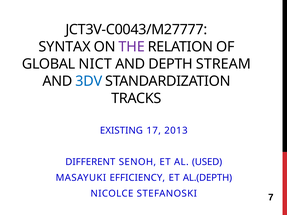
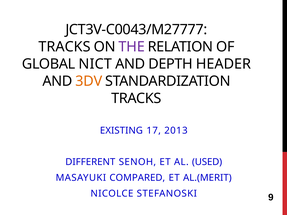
SYNTAX at (65, 47): SYNTAX -> TRACKS
STREAM: STREAM -> HEADER
3DV colour: blue -> orange
EFFICIENCY: EFFICIENCY -> COMPARED
AL.(DEPTH: AL.(DEPTH -> AL.(MERIT
7: 7 -> 9
